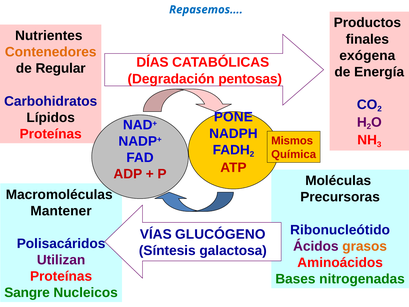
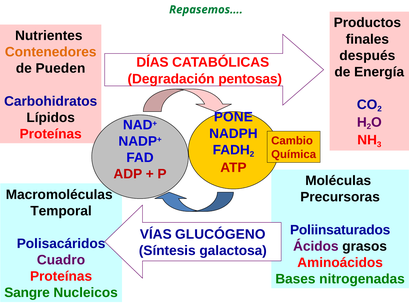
Repasemos… colour: blue -> green
exógena: exógena -> después
Regular: Regular -> Pueden
Mismos: Mismos -> Cambio
Mantener: Mantener -> Temporal
Ribonucleótido: Ribonucleótido -> Poliinsaturados
grasos colour: orange -> black
Utilizan: Utilizan -> Cuadro
